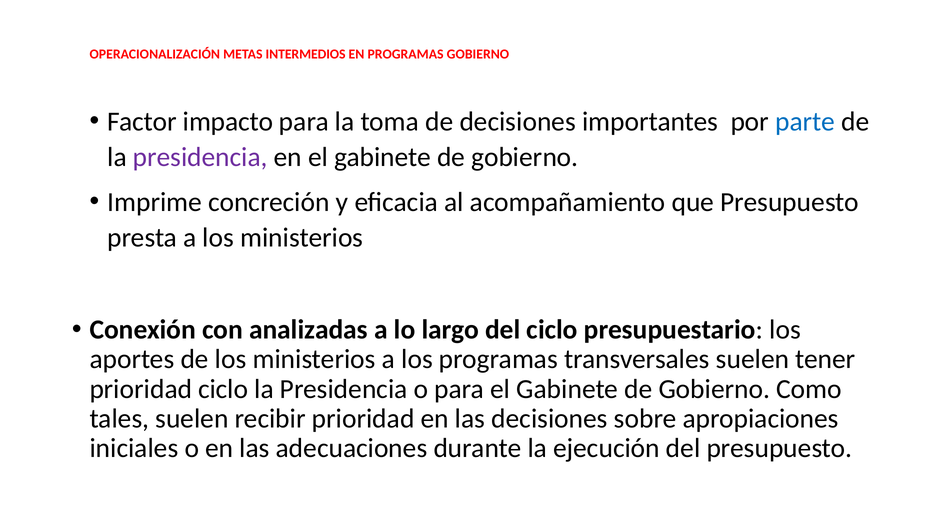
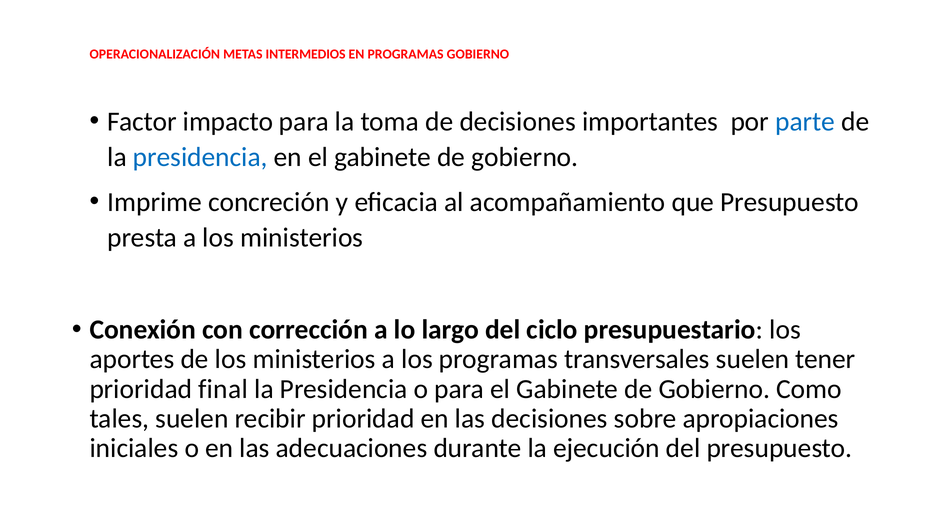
presidencia at (200, 157) colour: purple -> blue
analizadas: analizadas -> corrección
prioridad ciclo: ciclo -> final
